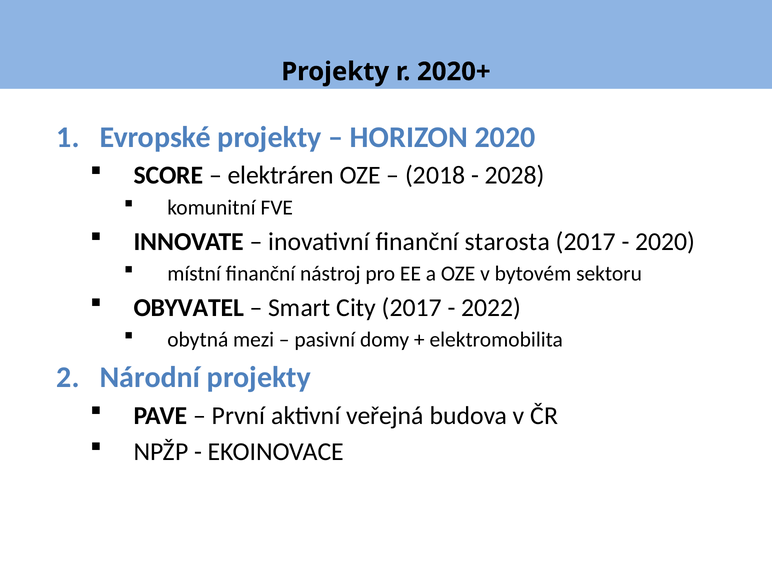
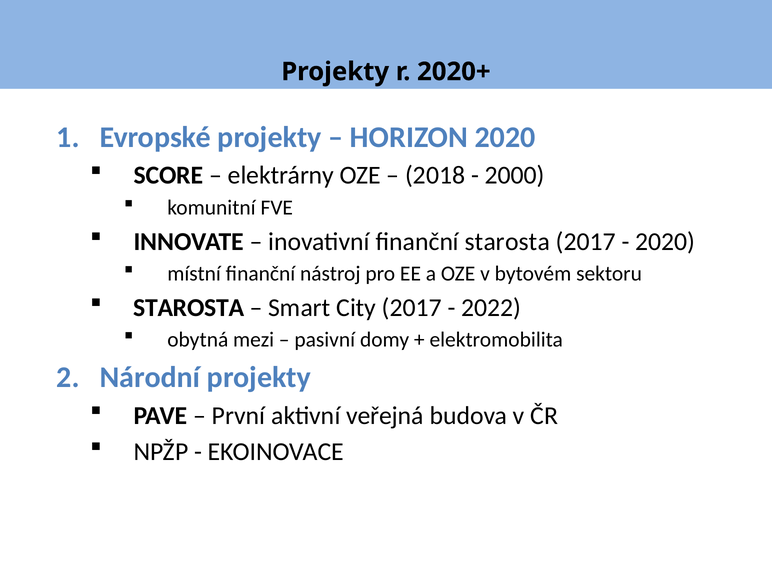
elektráren: elektráren -> elektrárny
2028: 2028 -> 2000
OBYVATEL at (189, 308): OBYVATEL -> STAROSTA
